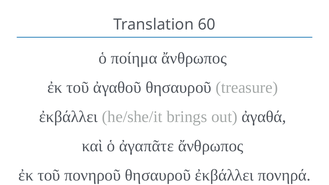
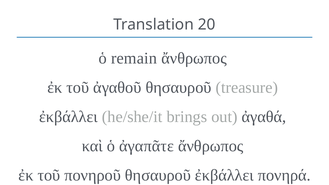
60: 60 -> 20
ποίημα: ποίημα -> remain
